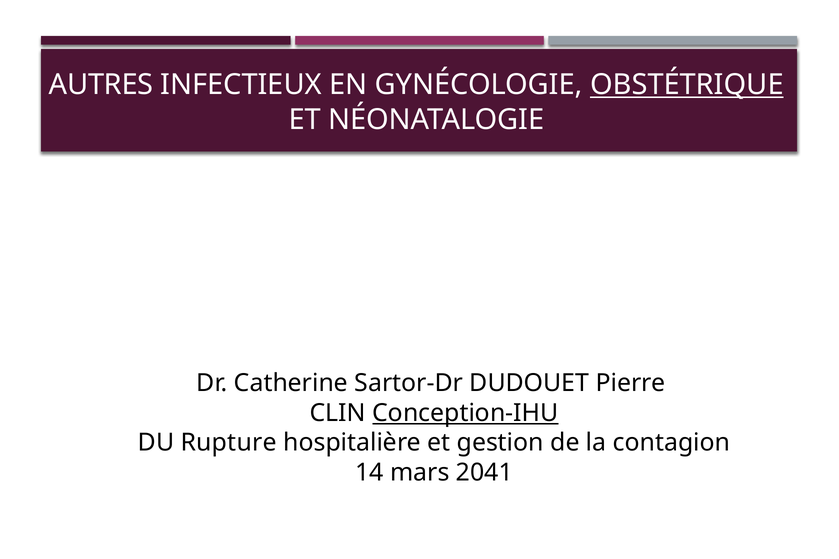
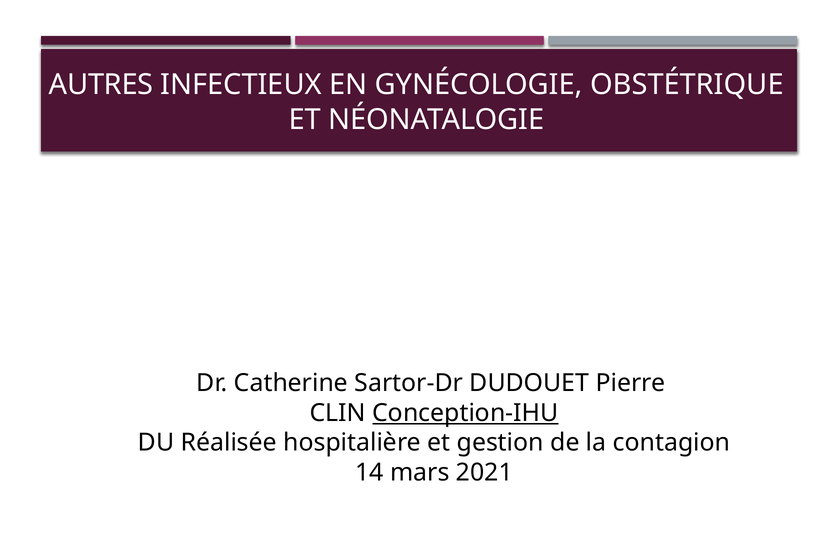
OBSTÉTRIQUE underline: present -> none
Rupture: Rupture -> Réalisée
2041: 2041 -> 2021
